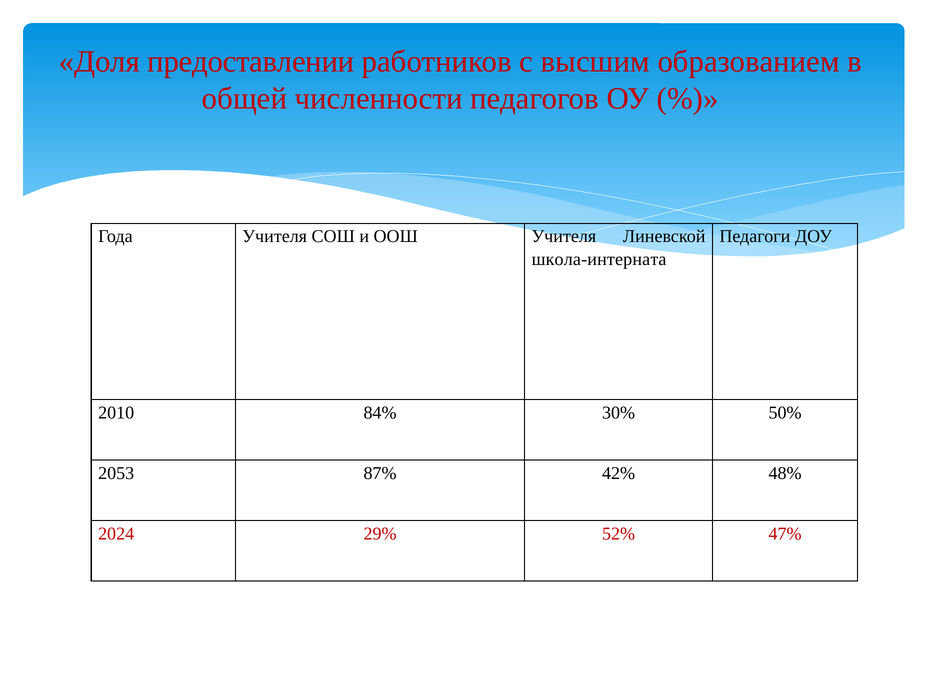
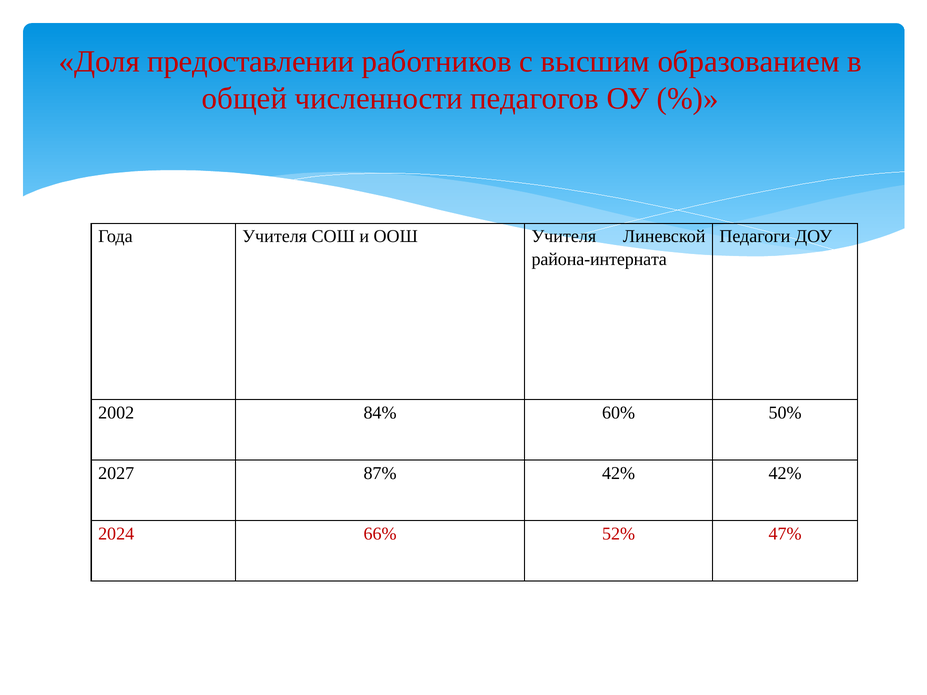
школа-интерната: школа-интерната -> района-интерната
2010: 2010 -> 2002
30%: 30% -> 60%
2053: 2053 -> 2027
42% 48%: 48% -> 42%
29%: 29% -> 66%
